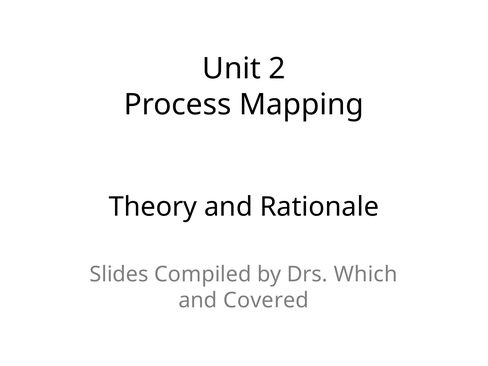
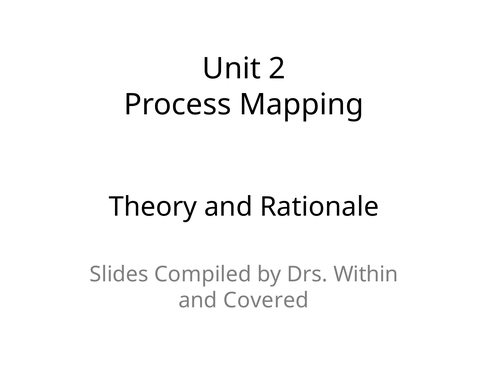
Which: Which -> Within
